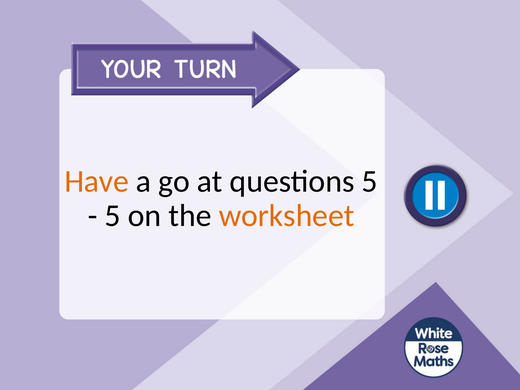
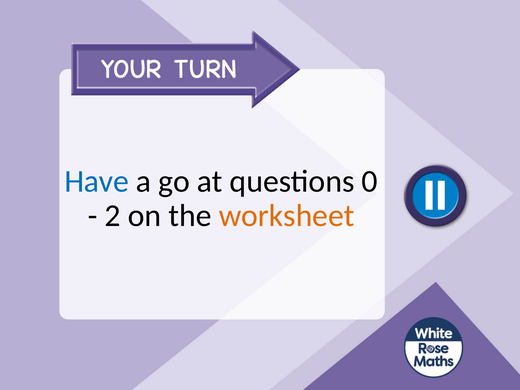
Have colour: orange -> blue
questions 5: 5 -> 0
5 at (113, 216): 5 -> 2
